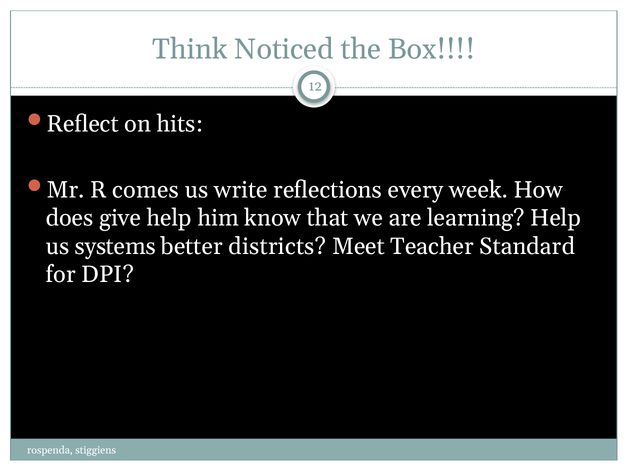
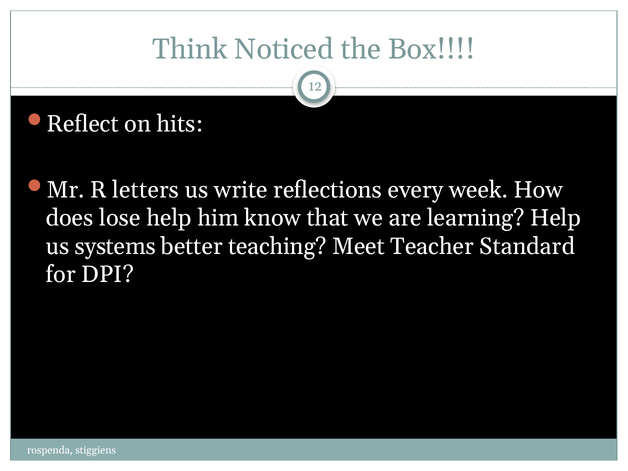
comes: comes -> letters
give: give -> lose
districts: districts -> teaching
